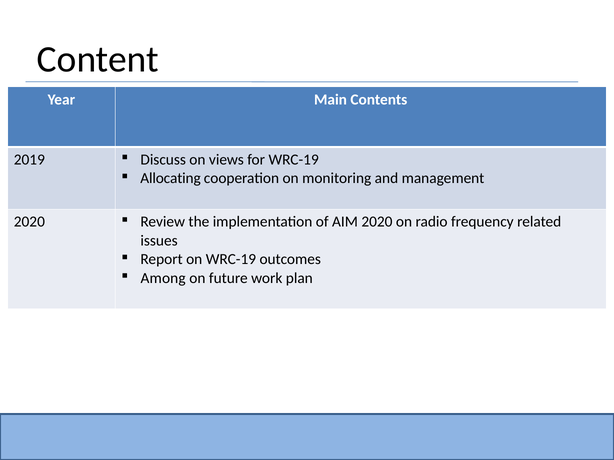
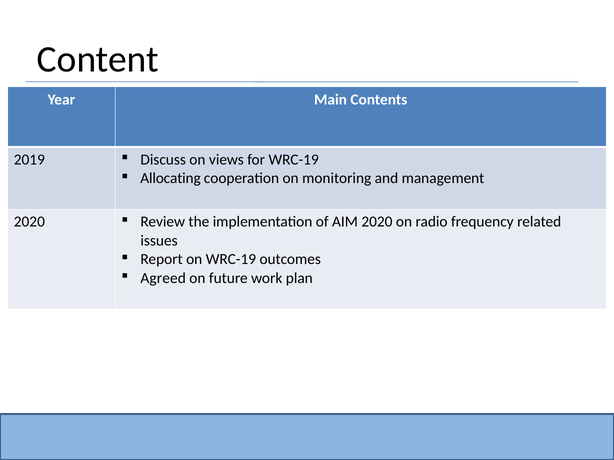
Among: Among -> Agreed
